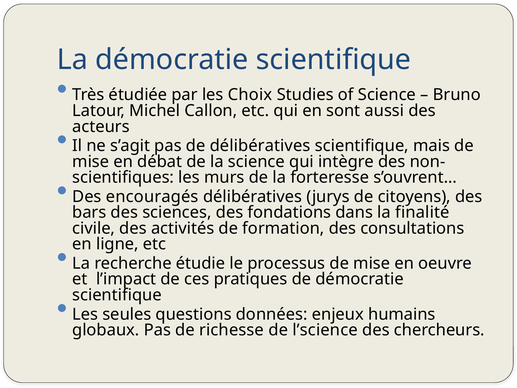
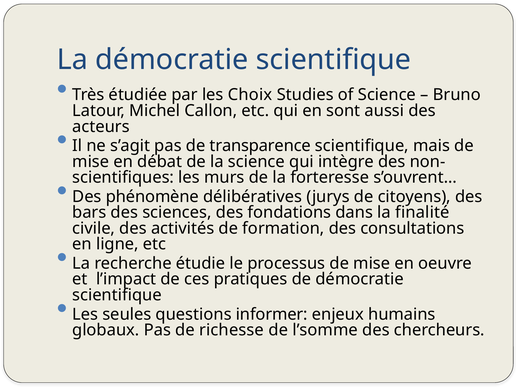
de délibératives: délibératives -> transparence
encouragés: encouragés -> phénomène
données: données -> informer
l’science: l’science -> l’somme
